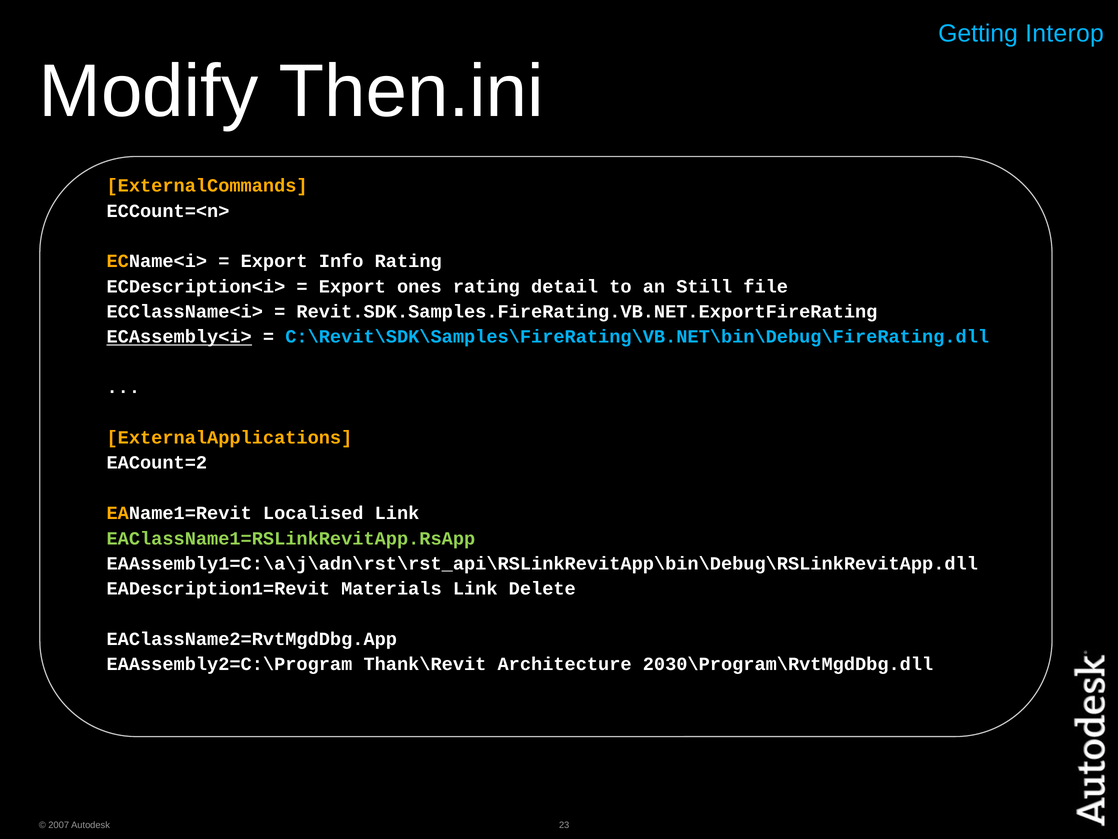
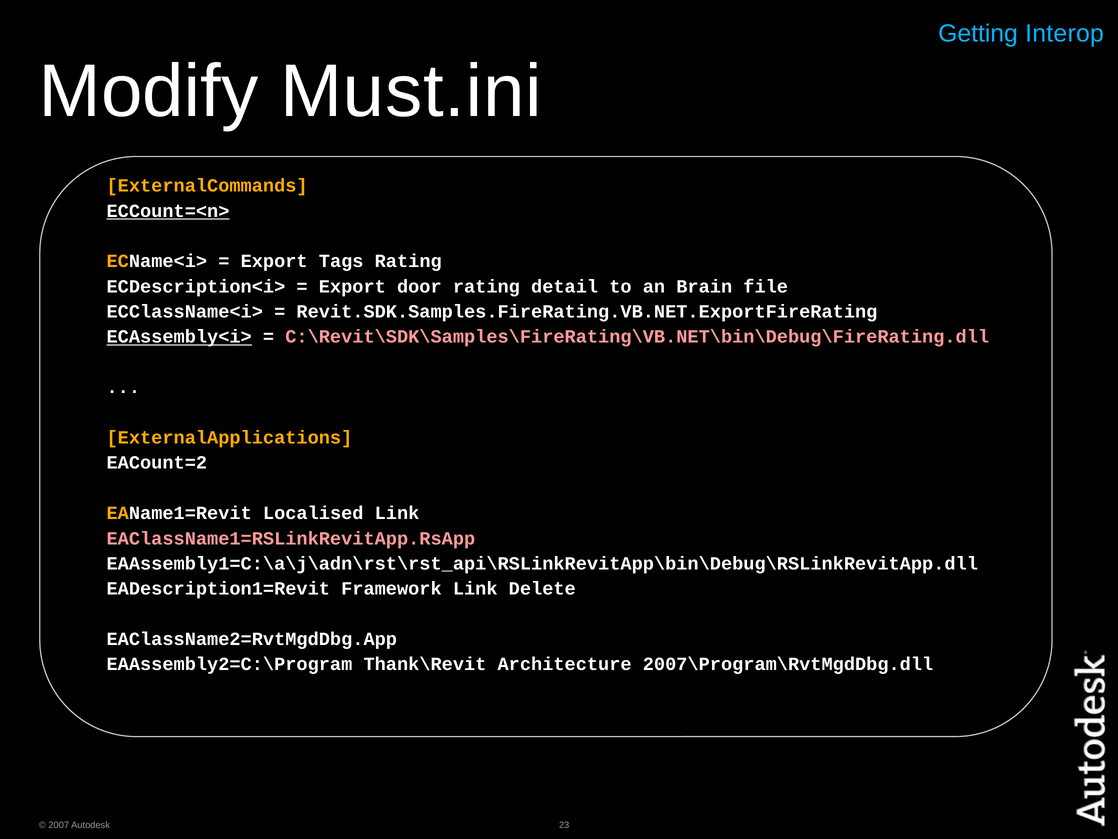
Then.ini: Then.ini -> Must.ini
ECCount=<n> underline: none -> present
Info: Info -> Tags
ones: ones -> door
Still: Still -> Brain
C:\Revit\SDK\Samples\FireRating\VB.NET\bin\Debug\FireRating.dll colour: light blue -> pink
EAClassName1=RSLinkRevitApp.RsApp colour: light green -> pink
Materials: Materials -> Framework
2030\Program\RvtMgdDbg.dll: 2030\Program\RvtMgdDbg.dll -> 2007\Program\RvtMgdDbg.dll
